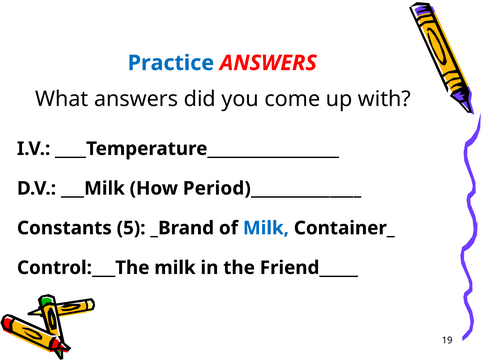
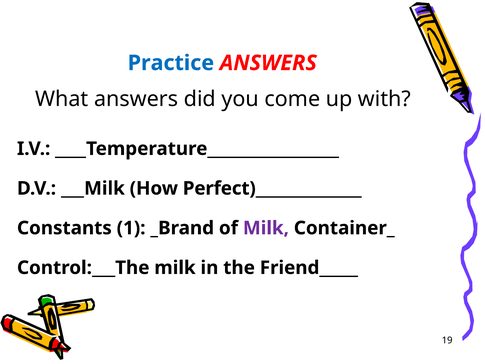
Period)______________: Period)______________ -> Perfect)______________
5: 5 -> 1
Milk at (266, 228) colour: blue -> purple
